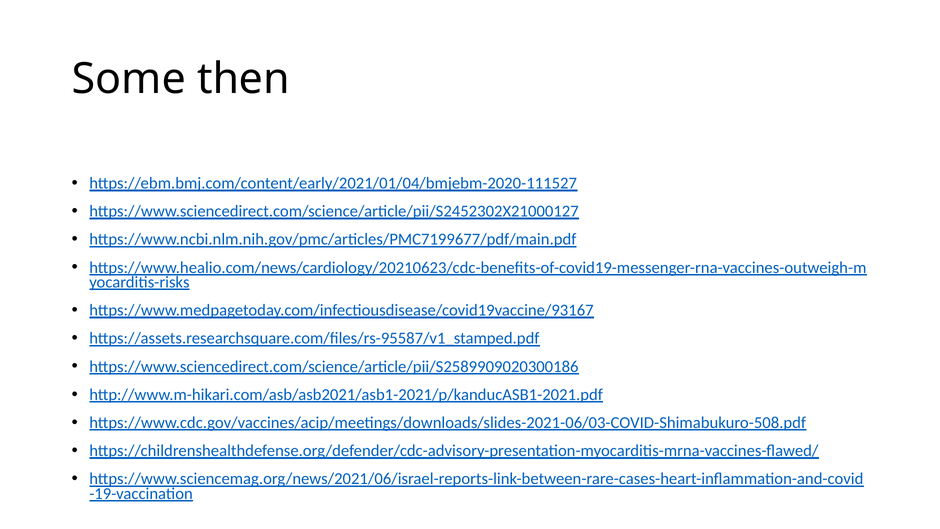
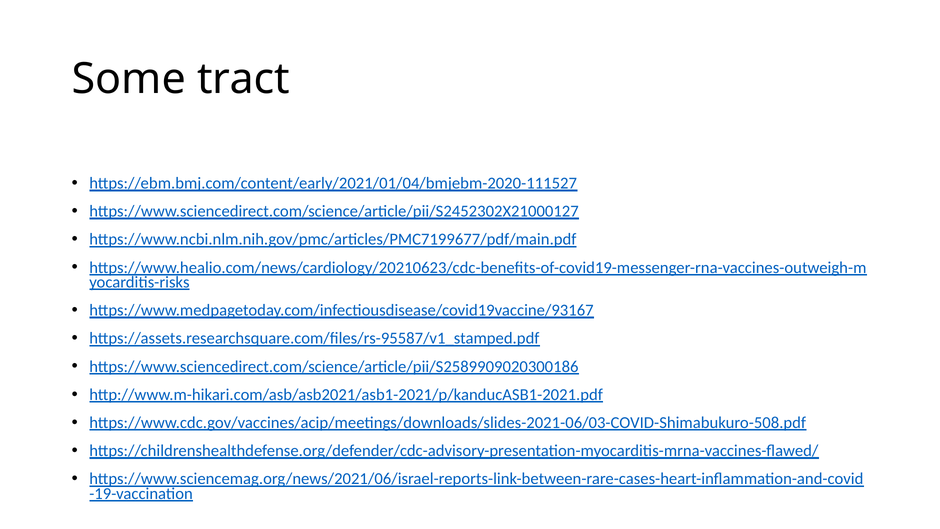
then: then -> tract
